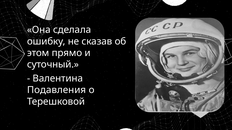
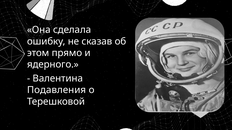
суточный: суточный -> ядерного
